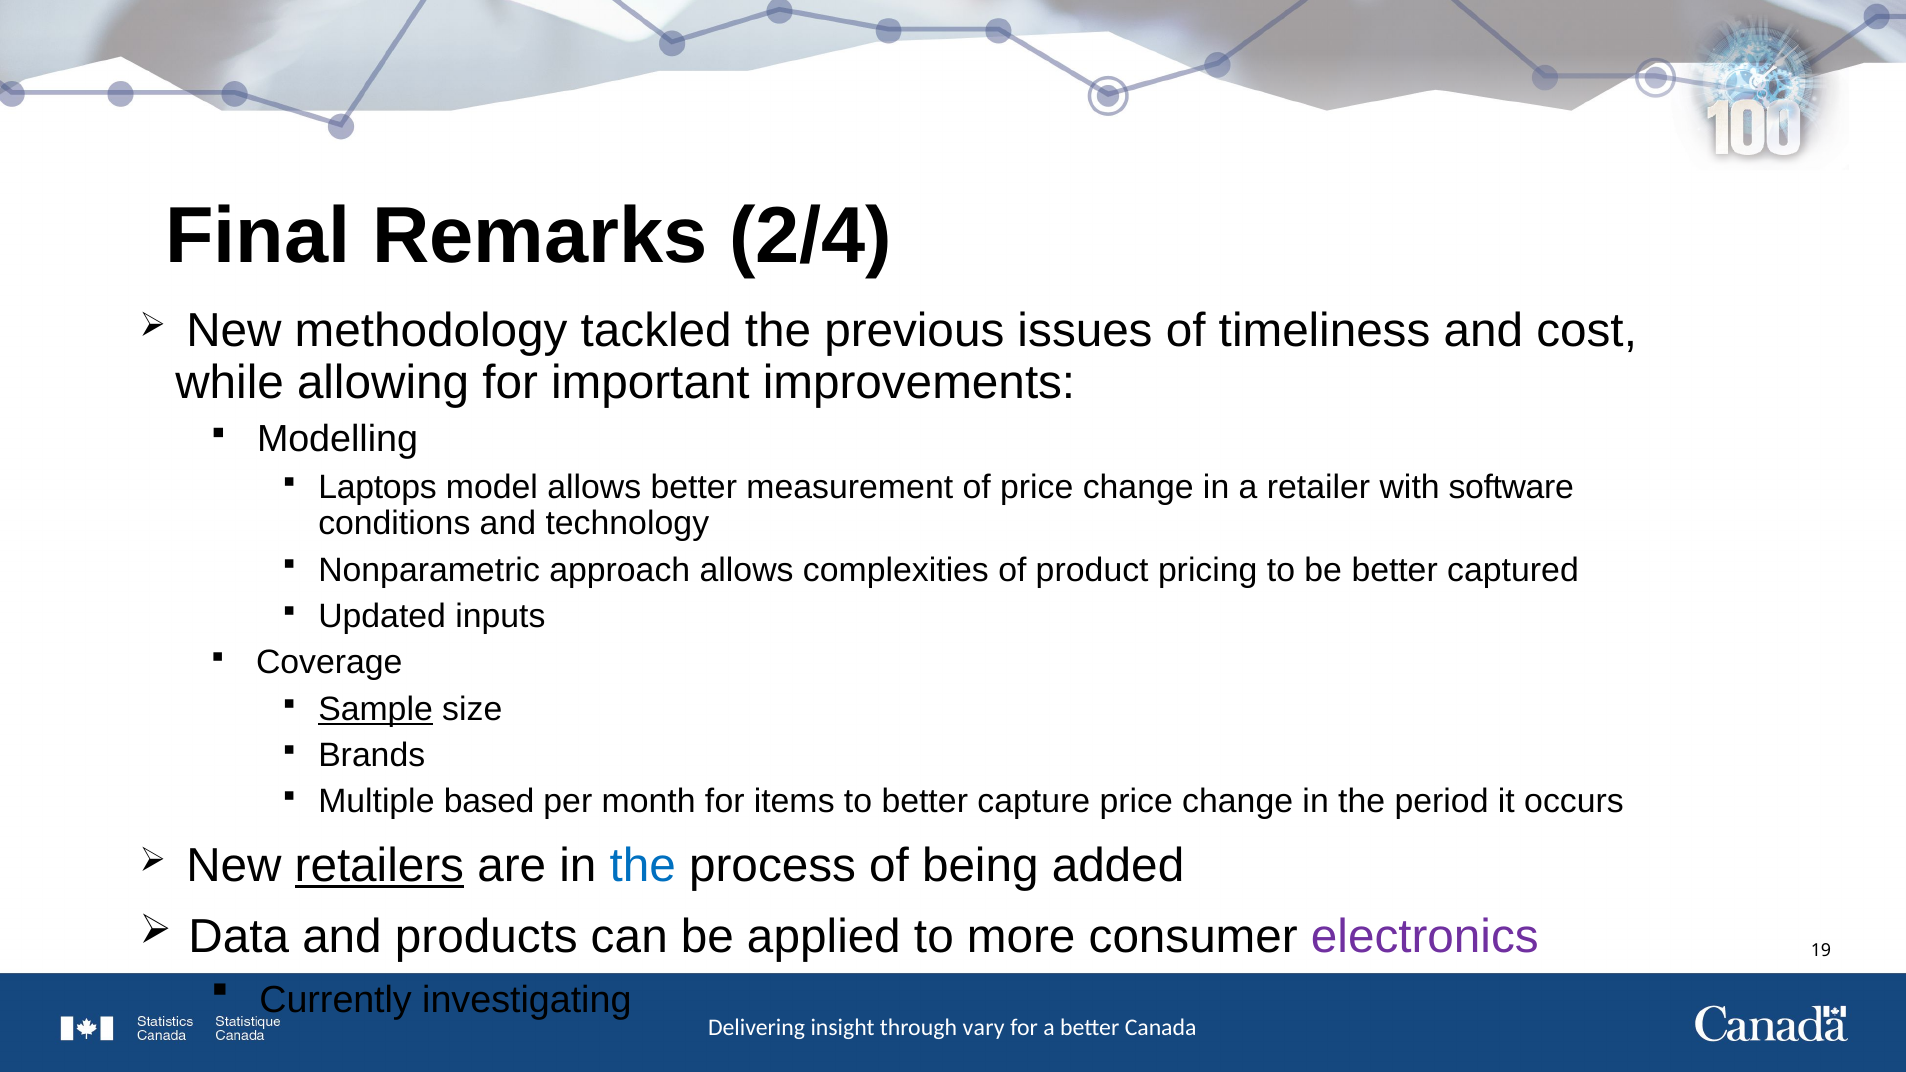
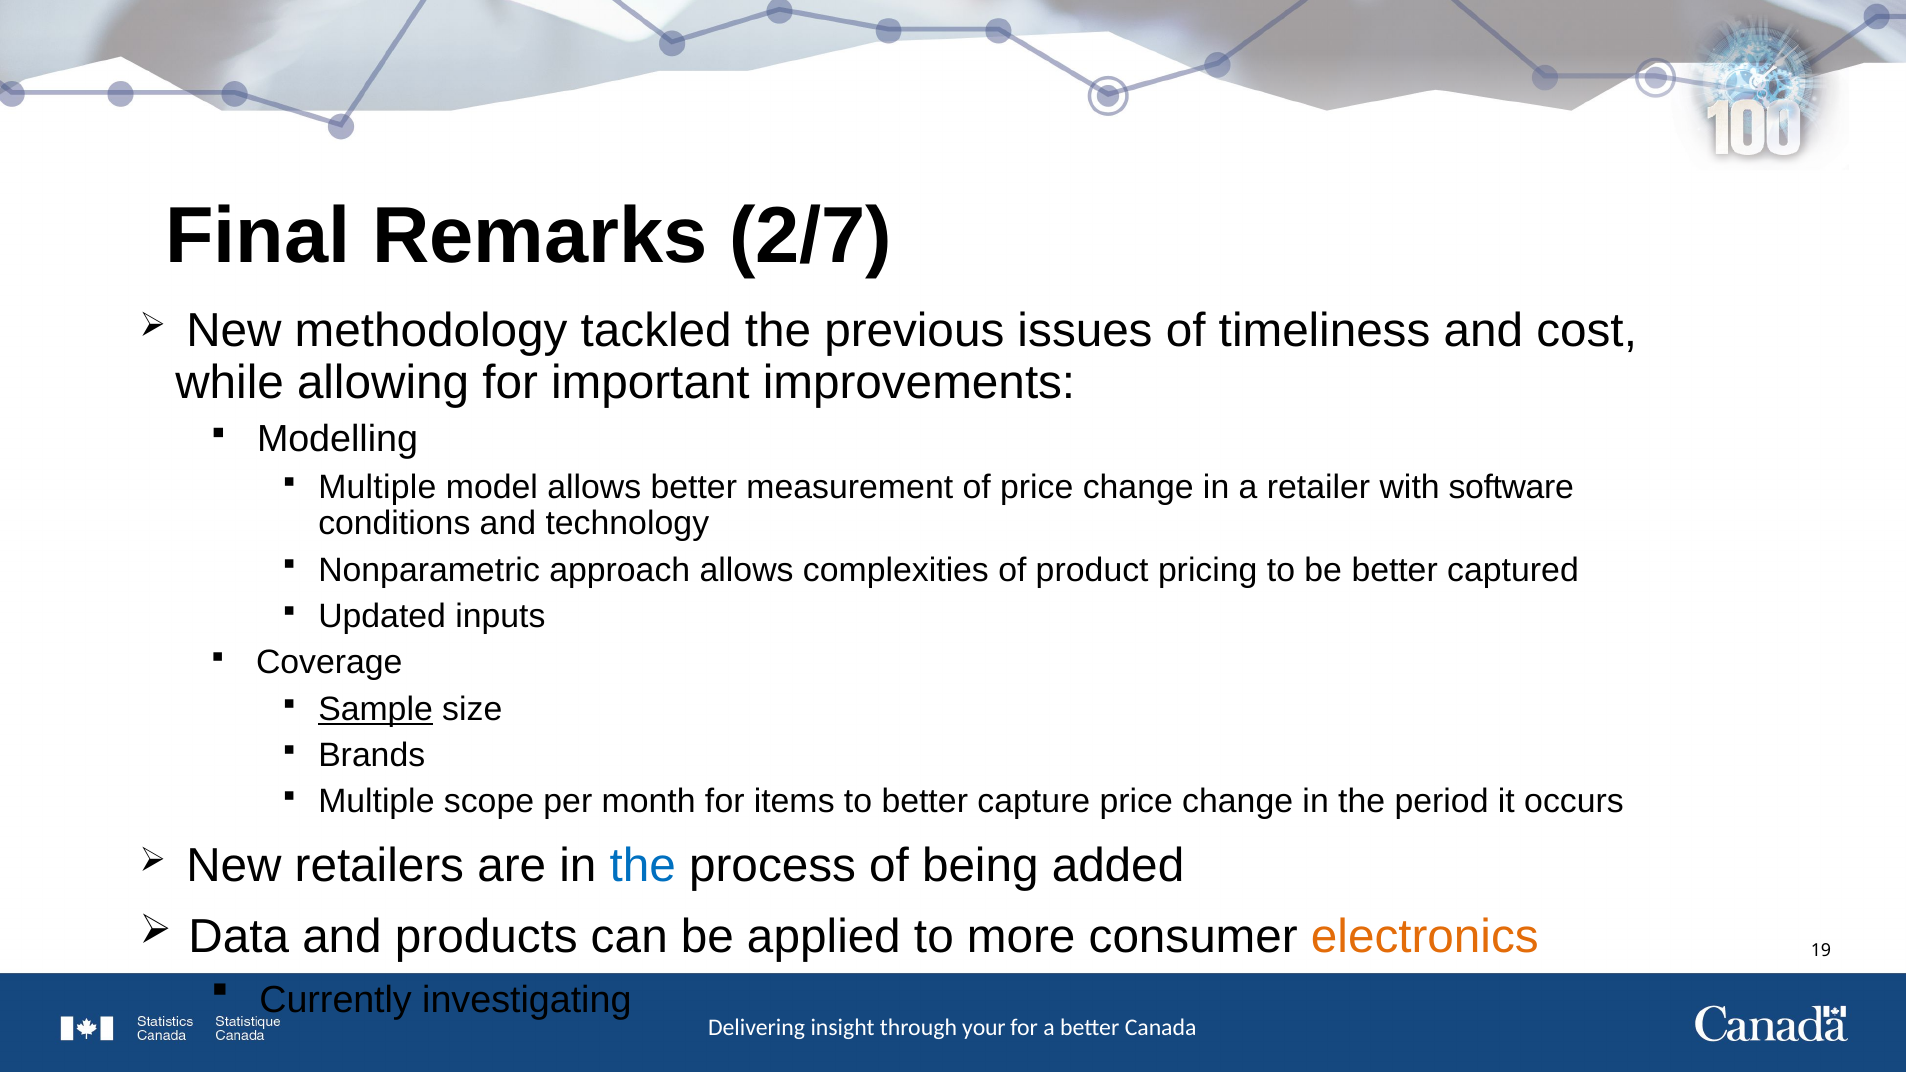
2/4: 2/4 -> 2/7
Laptops at (378, 487): Laptops -> Multiple
based: based -> scope
retailers underline: present -> none
electronics colour: purple -> orange
vary: vary -> your
